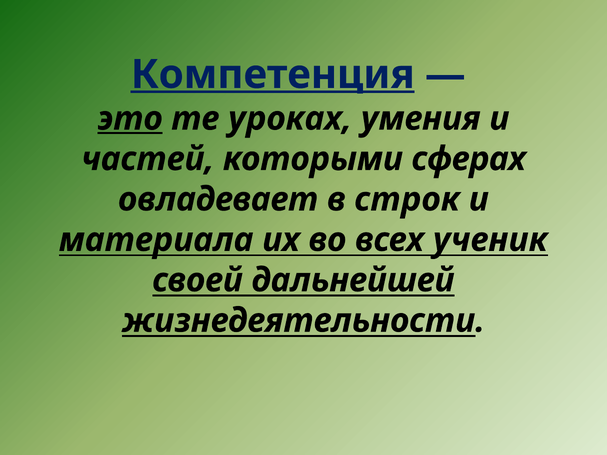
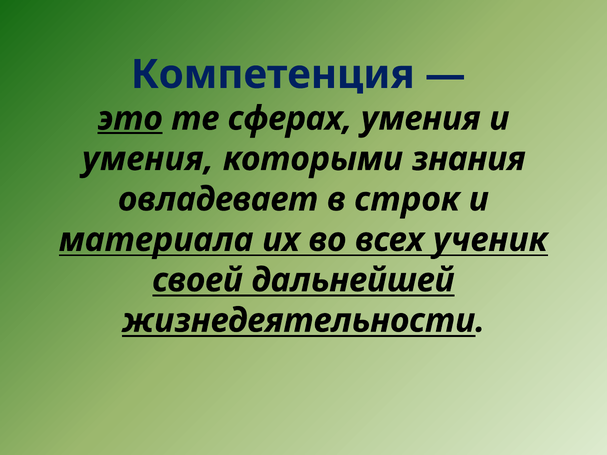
Компетенция underline: present -> none
уроках: уроках -> сферах
частей at (148, 159): частей -> умения
сферах: сферах -> знания
